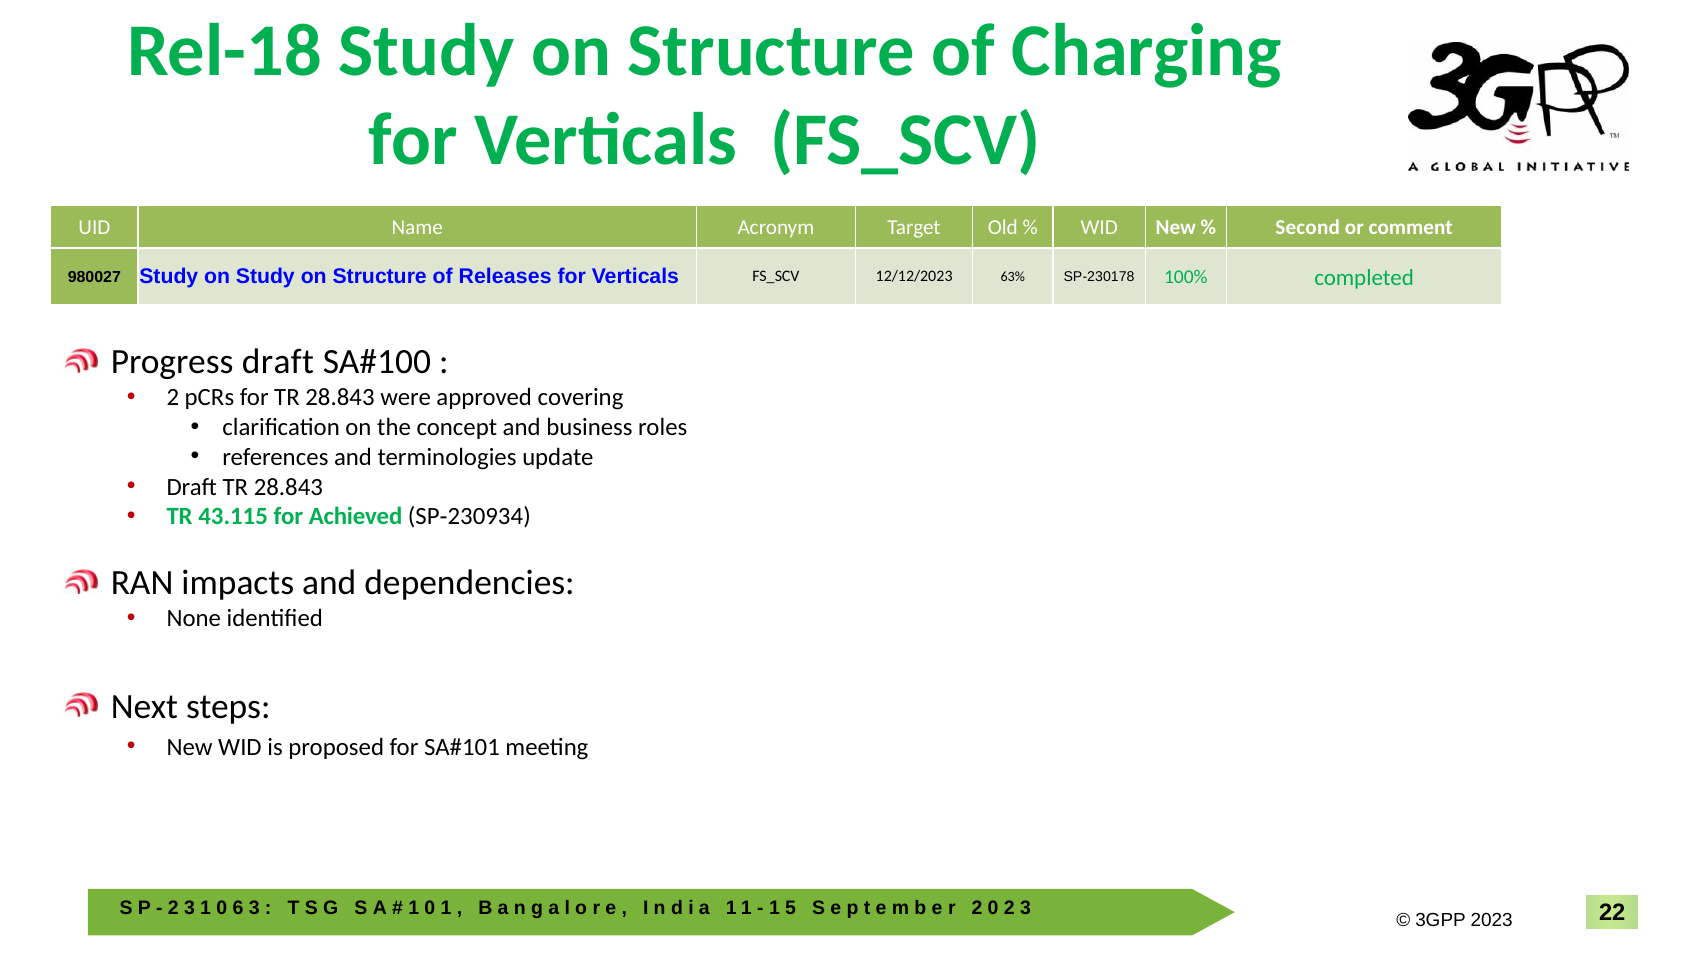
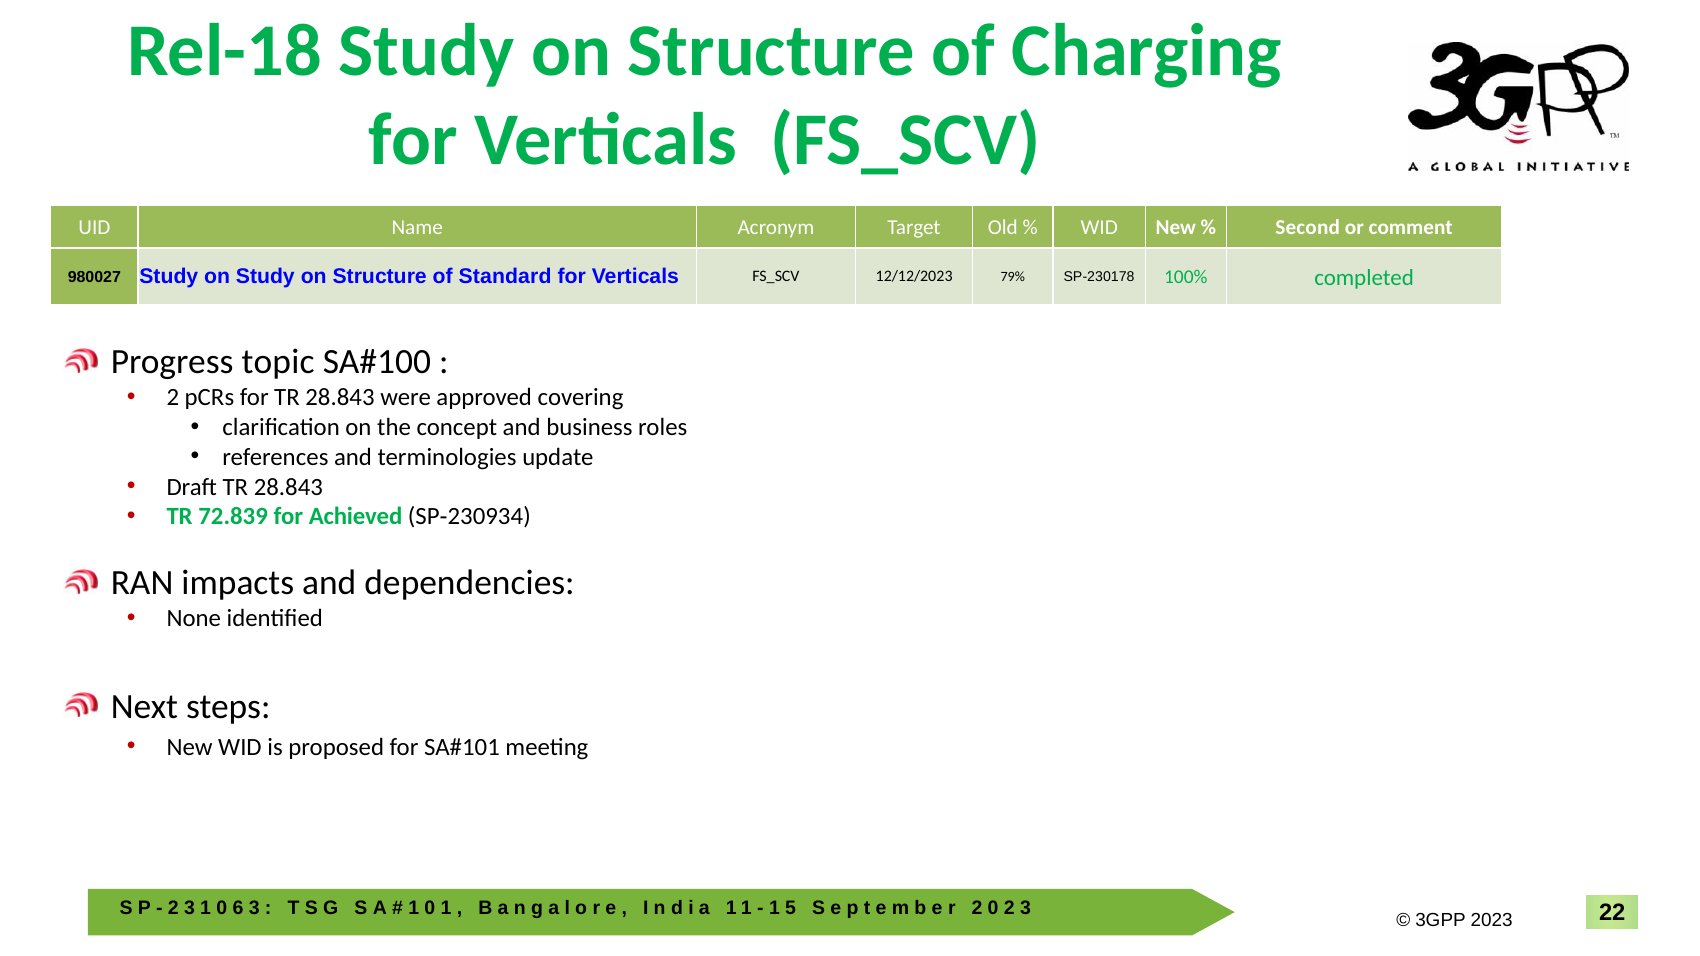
Releases: Releases -> Standard
63%: 63% -> 79%
Progress draft: draft -> topic
43.115: 43.115 -> 72.839
